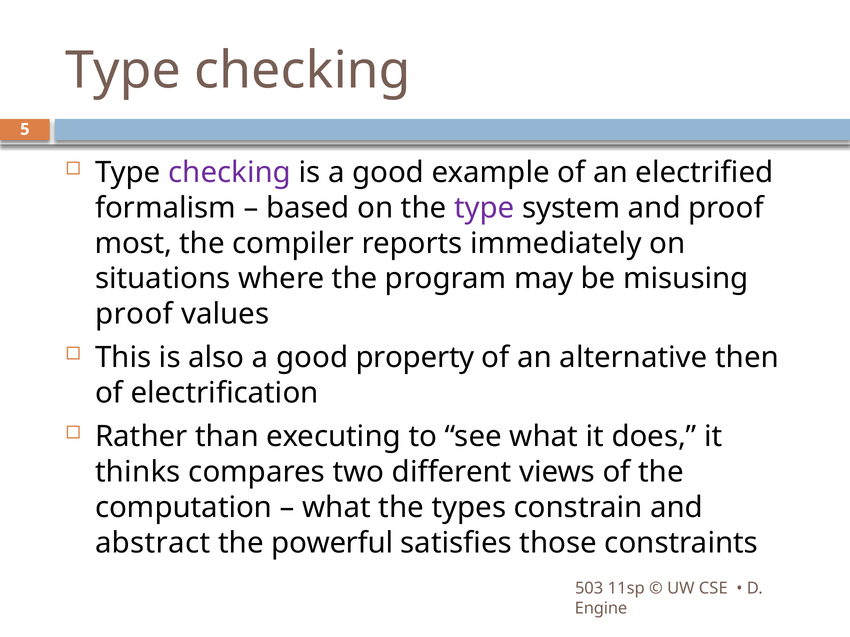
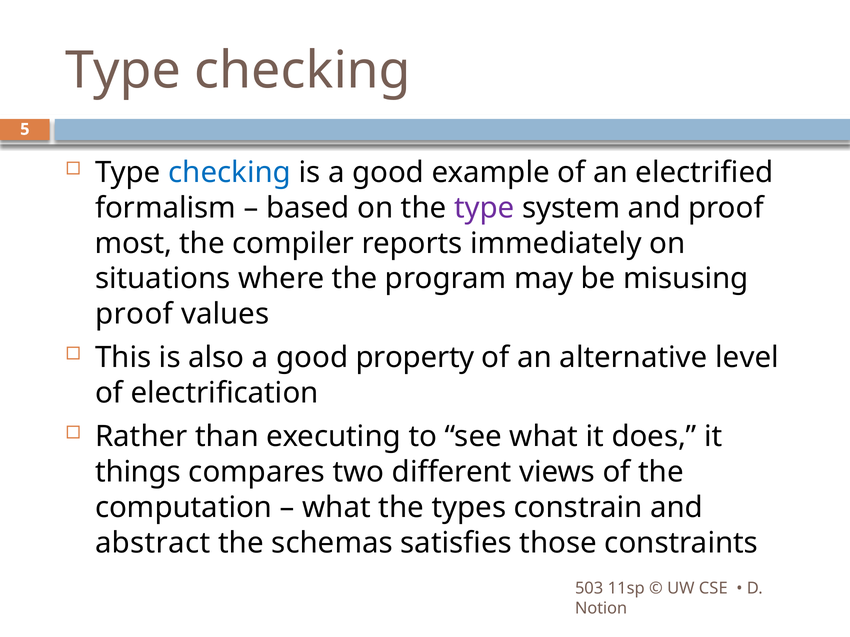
checking at (230, 173) colour: purple -> blue
then: then -> level
thinks: thinks -> things
powerful: powerful -> schemas
Engine: Engine -> Notion
